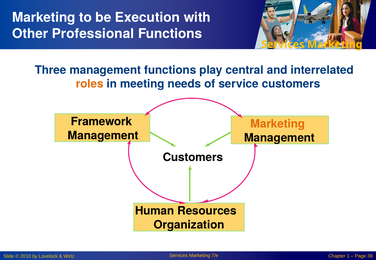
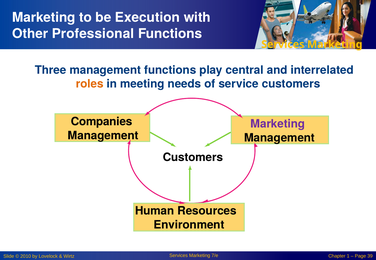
Framework: Framework -> Companies
Marketing at (278, 124) colour: orange -> purple
Organization: Organization -> Environment
